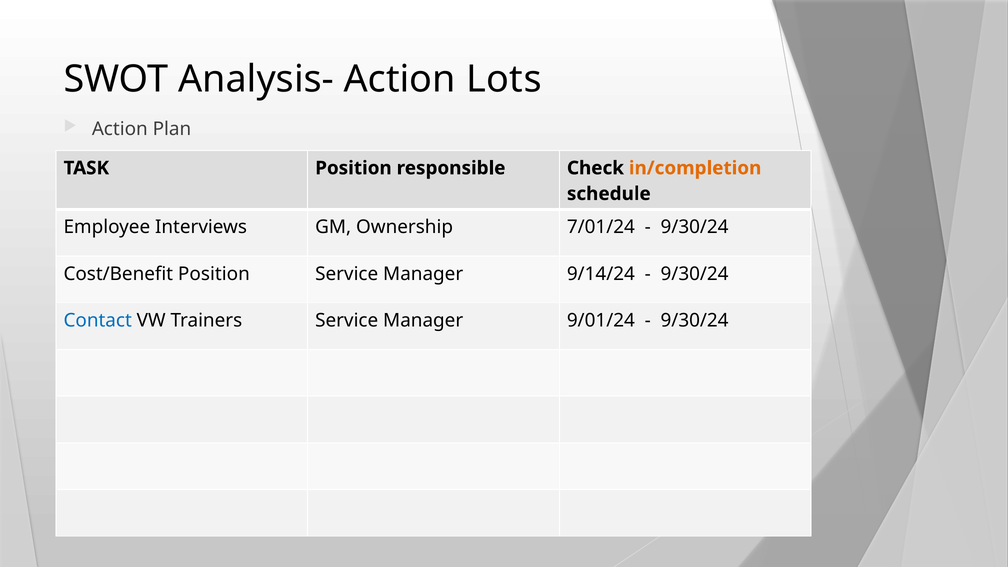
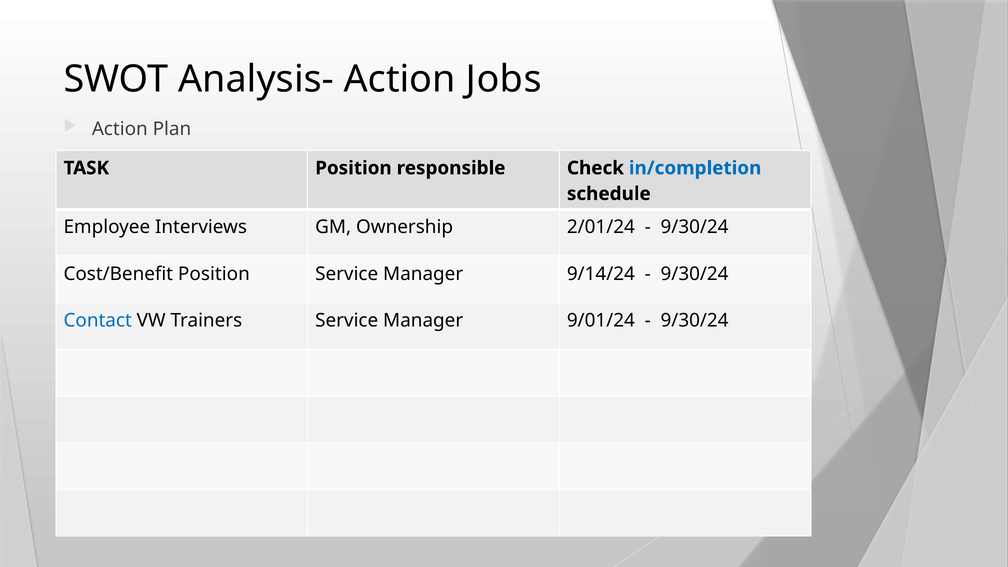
Lots: Lots -> Jobs
in/completion colour: orange -> blue
7/01/24: 7/01/24 -> 2/01/24
